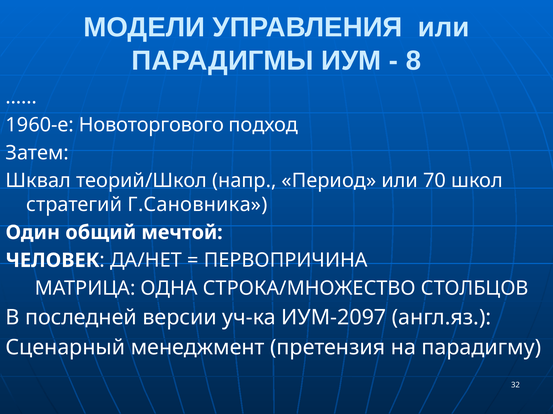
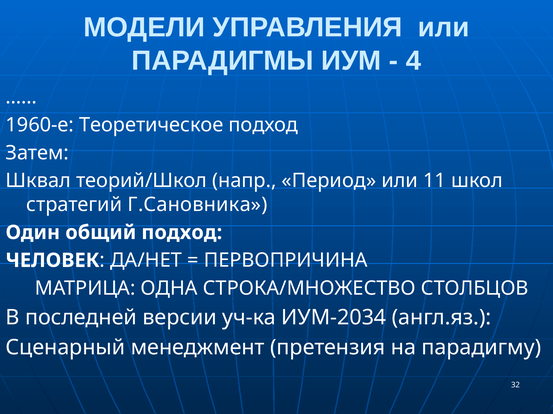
8: 8 -> 4
Новоторгового: Новоторгового -> Теоретическое
70: 70 -> 11
общий мечтой: мечтой -> подход
ИУМ-2097: ИУМ-2097 -> ИУМ-2034
